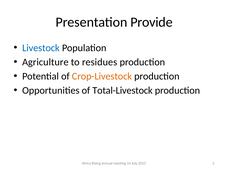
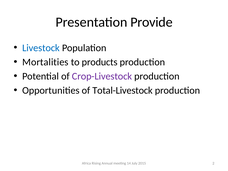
Agriculture: Agriculture -> Mortalities
residues: residues -> products
Crop-Livestock colour: orange -> purple
